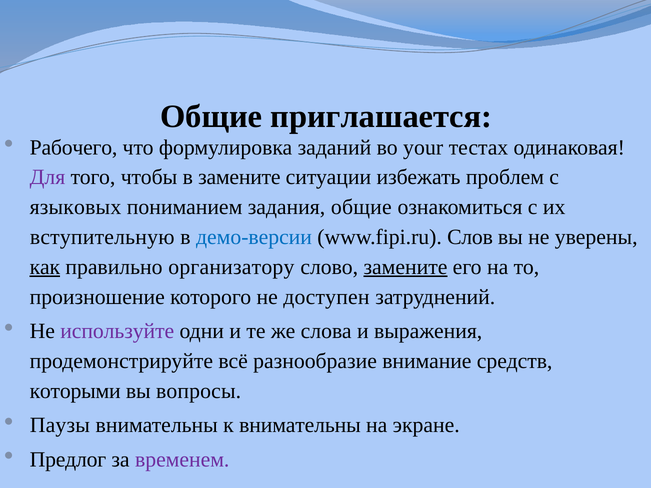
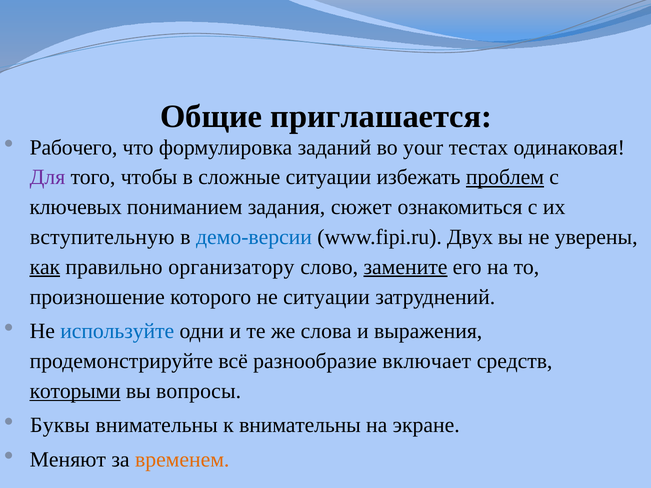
в замените: замените -> сложные
проблем underline: none -> present
языковых: языковых -> ключевых
задания общие: общие -> сюжет
Слов: Слов -> Двух
не доступен: доступен -> ситуации
используйте colour: purple -> blue
внимание: внимание -> включает
которыми underline: none -> present
Паузы: Паузы -> Буквы
Предлог: Предлог -> Меняют
временем colour: purple -> orange
